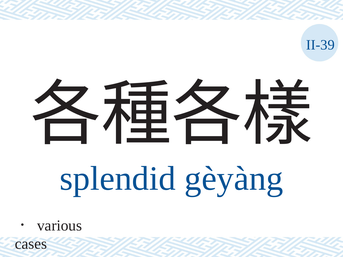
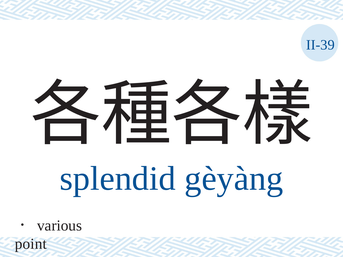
cases: cases -> point
